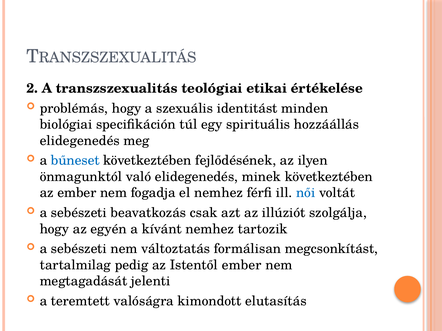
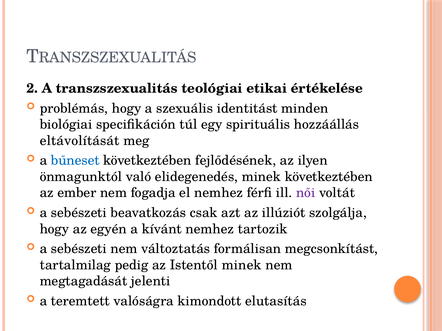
elidegenedés at (80, 141): elidegenedés -> eltávolítását
női colour: blue -> purple
Istentől ember: ember -> minek
